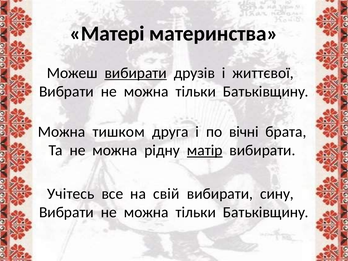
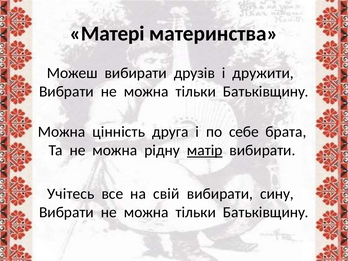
вибирати at (136, 73) underline: present -> none
життєвої: життєвої -> дружити
тишком: тишком -> цінність
вічні: вічні -> себе
